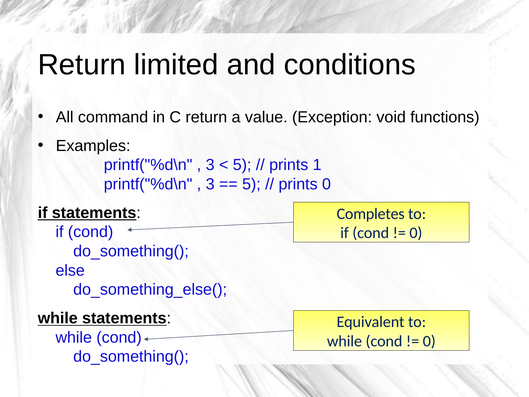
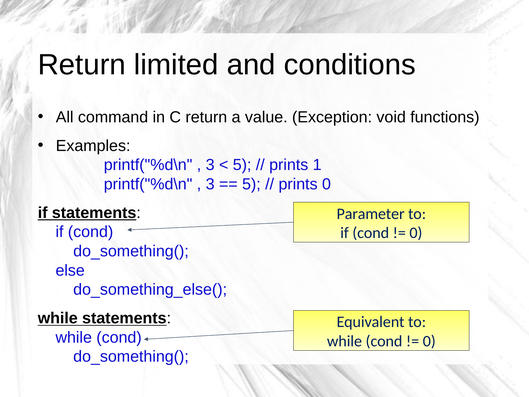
Completes: Completes -> Parameter
